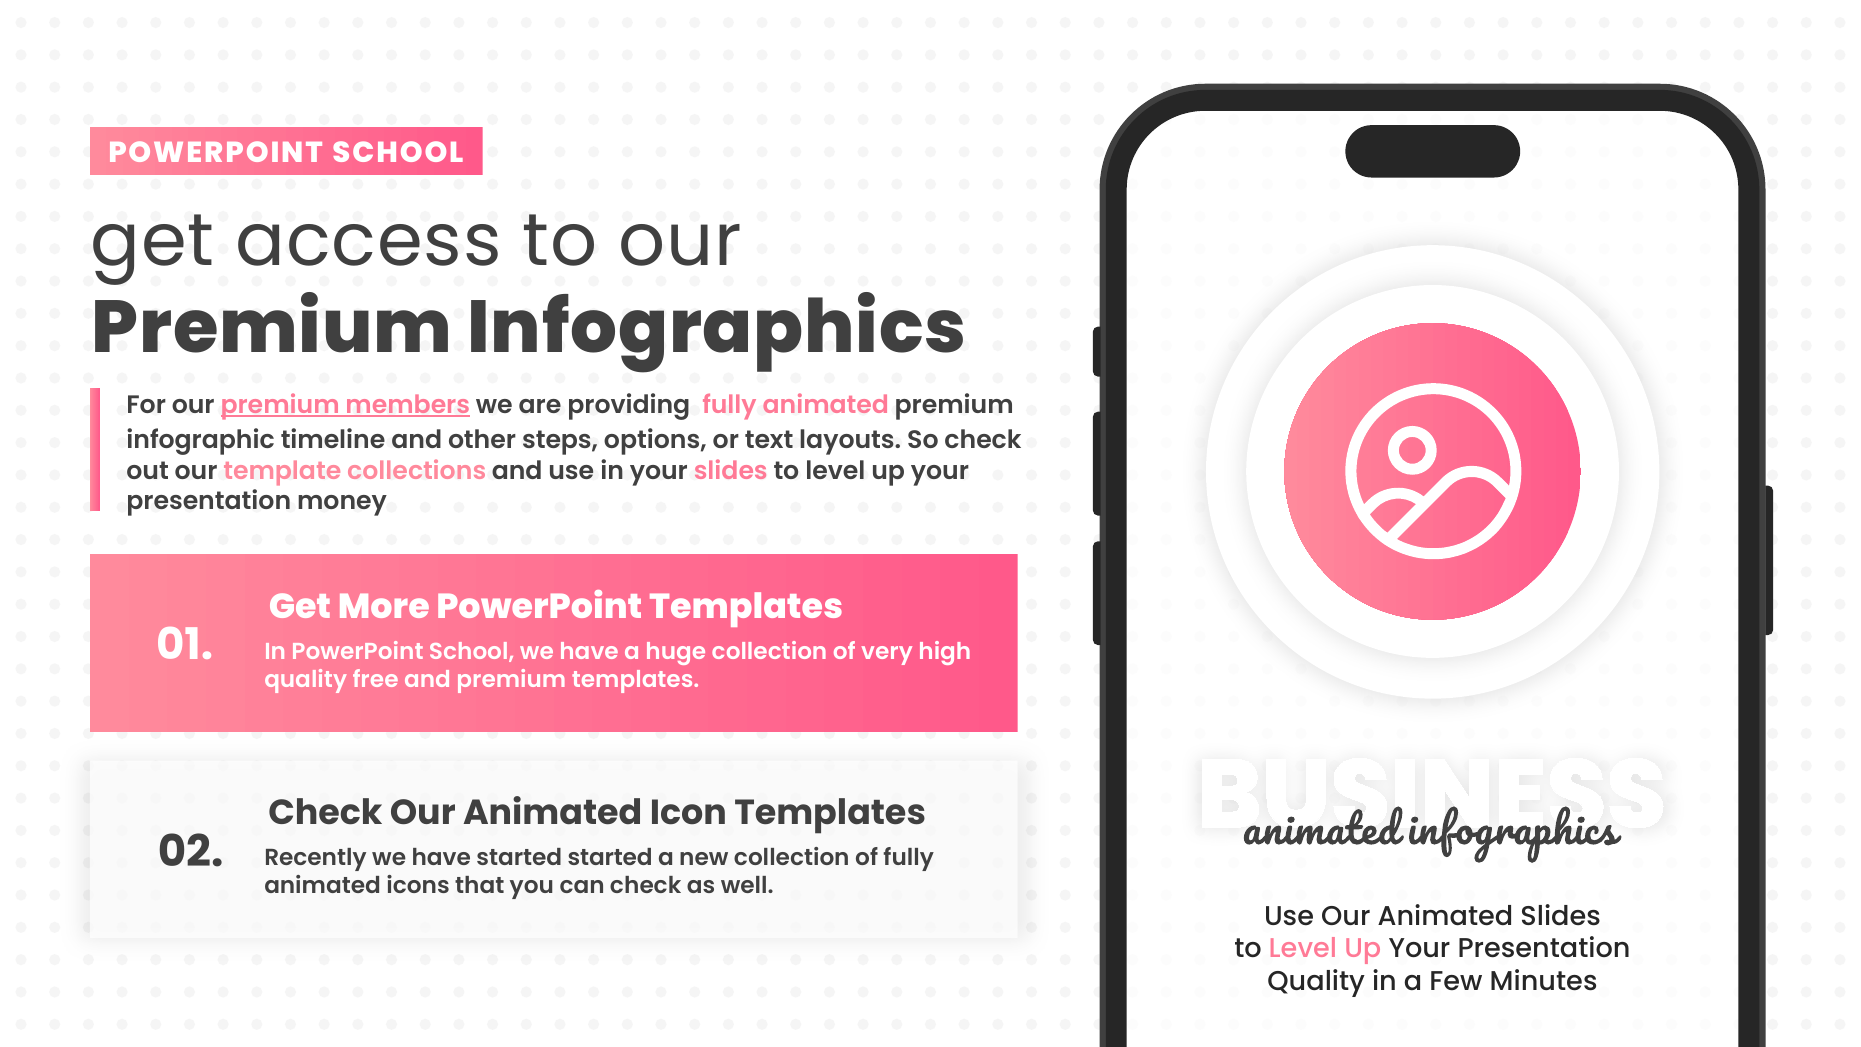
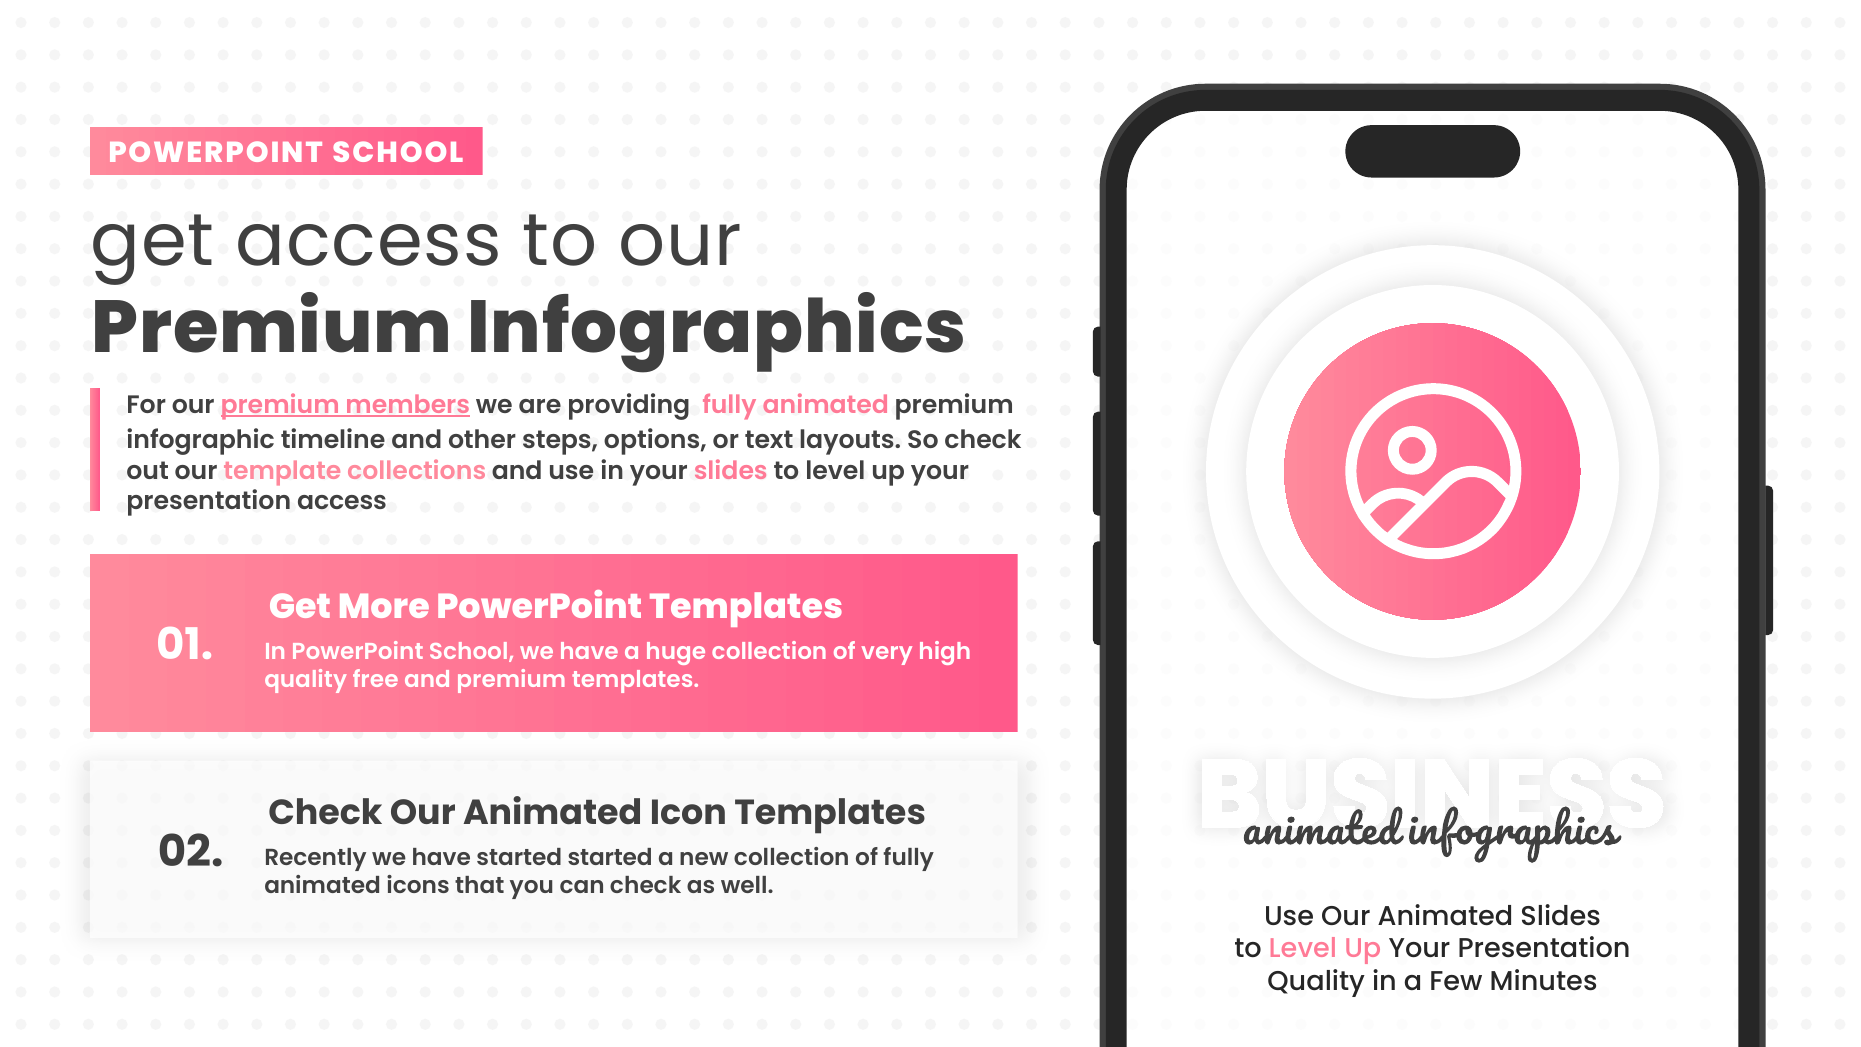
presentation money: money -> access
